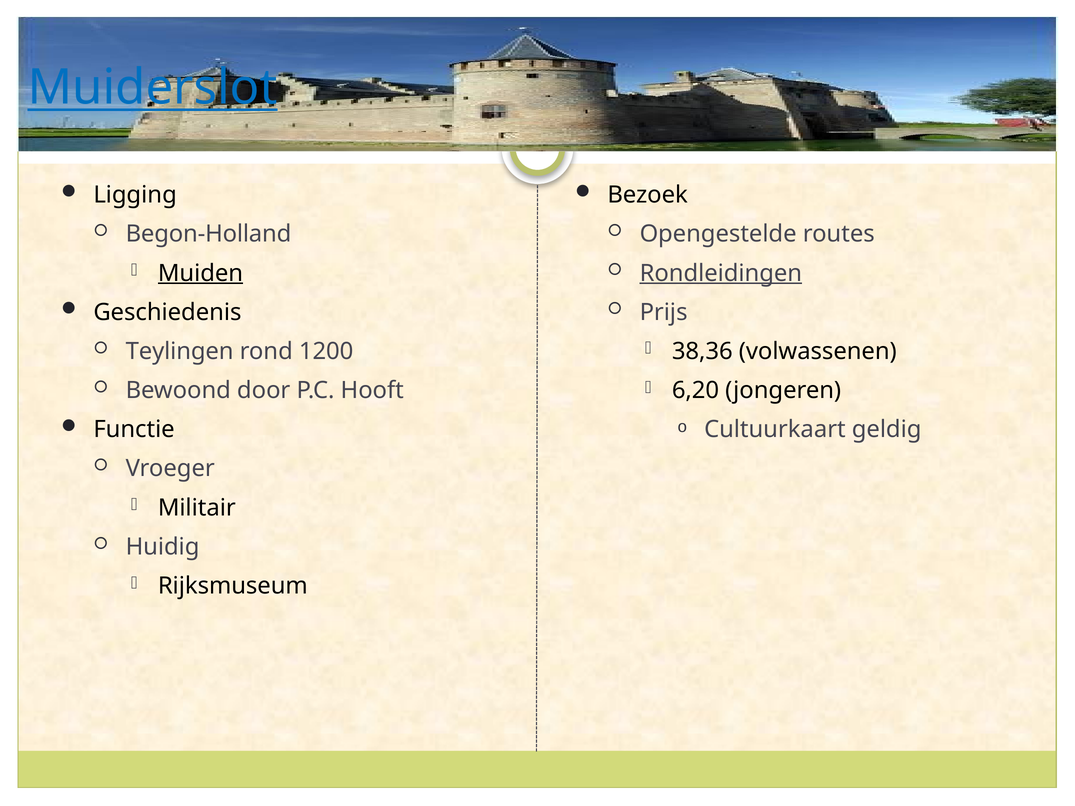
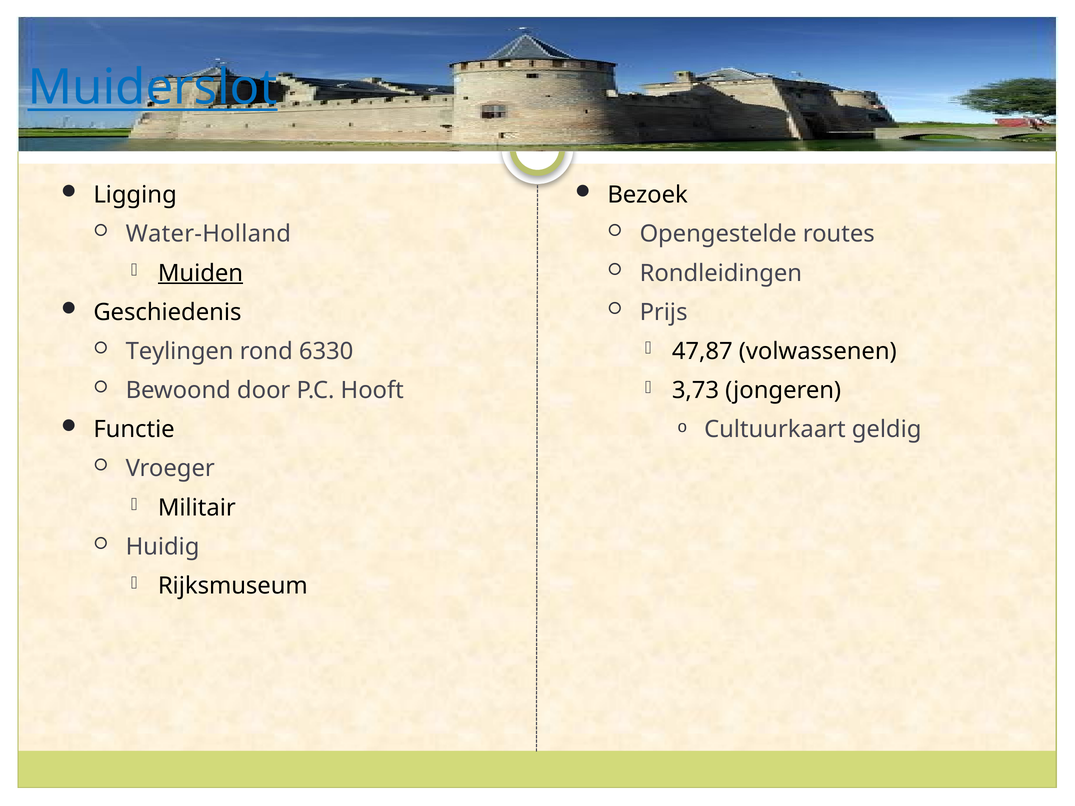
Begon-Holland: Begon-Holland -> Water-Holland
Rondleidingen underline: present -> none
38,36: 38,36 -> 47,87
1200: 1200 -> 6330
6,20: 6,20 -> 3,73
